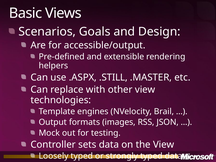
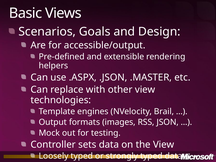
.STILL: .STILL -> .JSON
